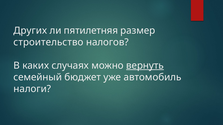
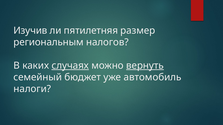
Других: Других -> Изучив
строительство: строительство -> региональным
случаях underline: none -> present
